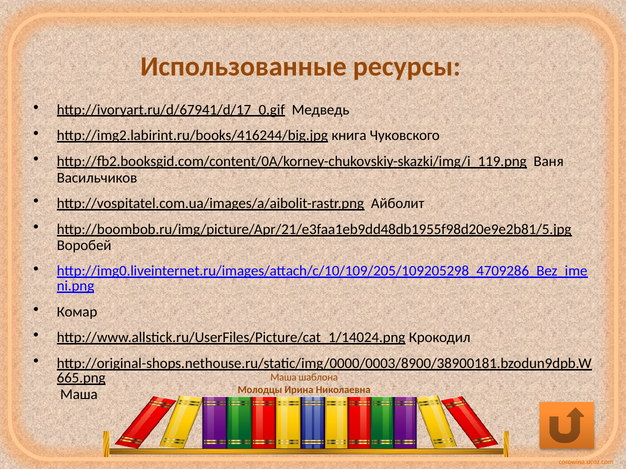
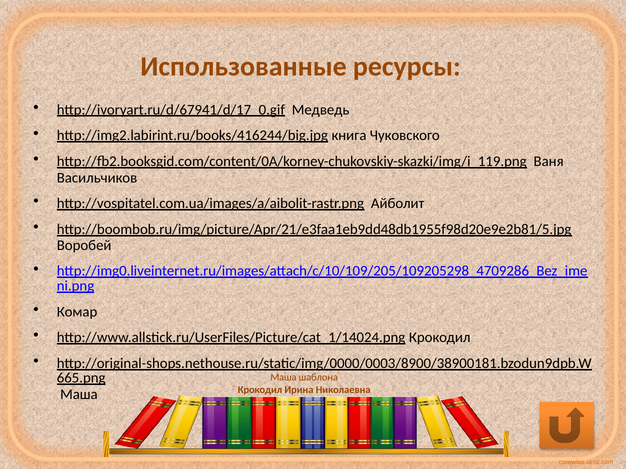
Молодцы at (260, 390): Молодцы -> Крокодил
